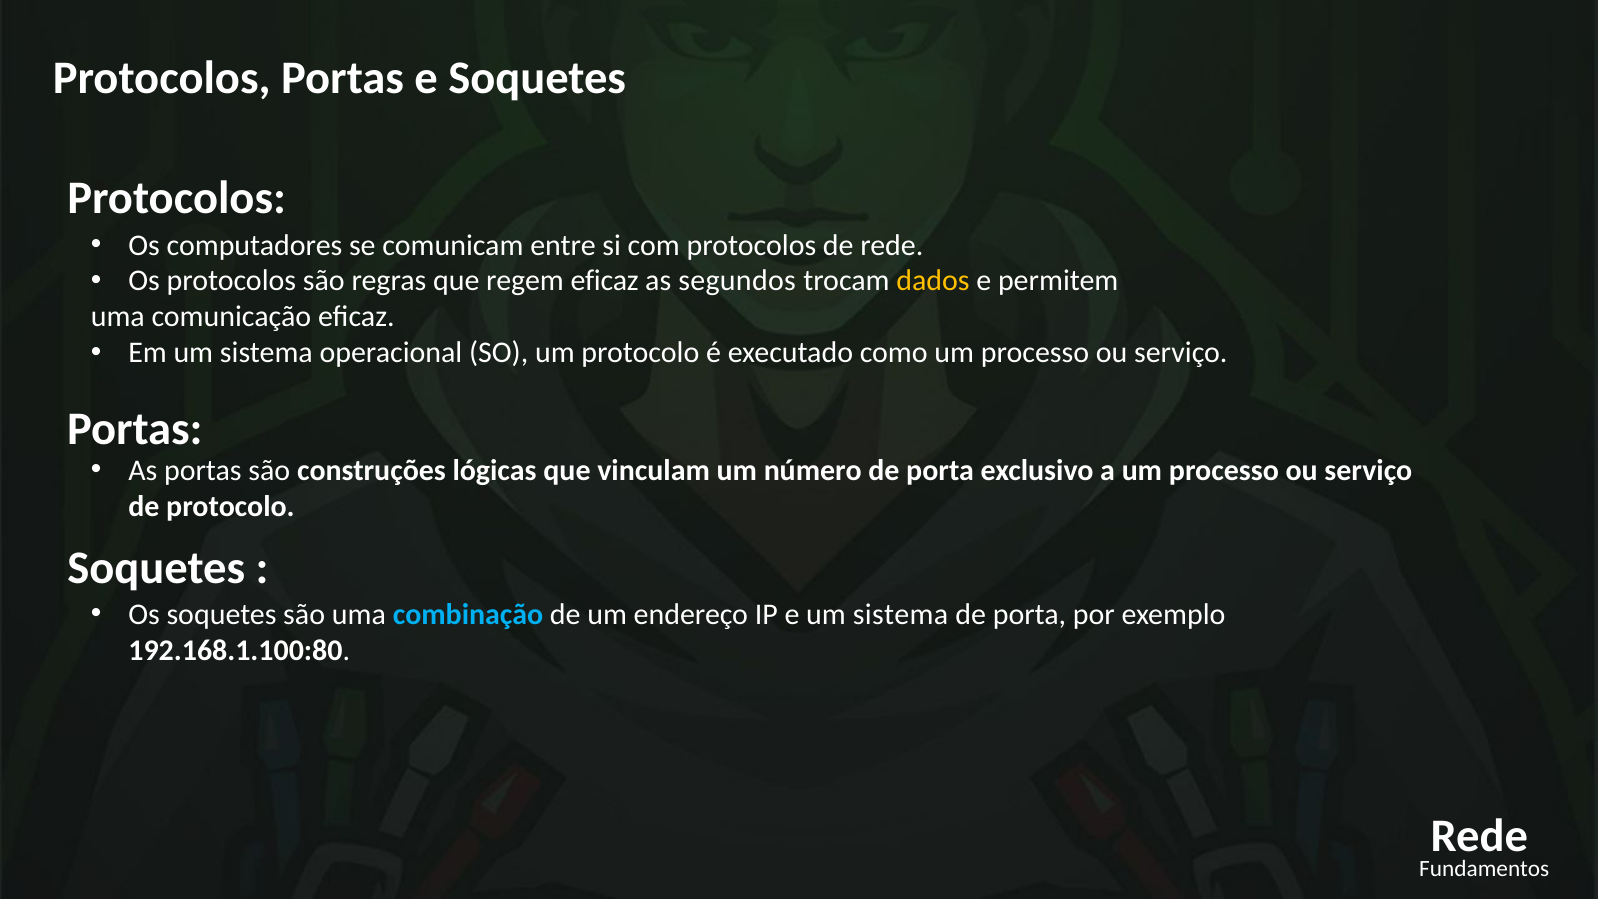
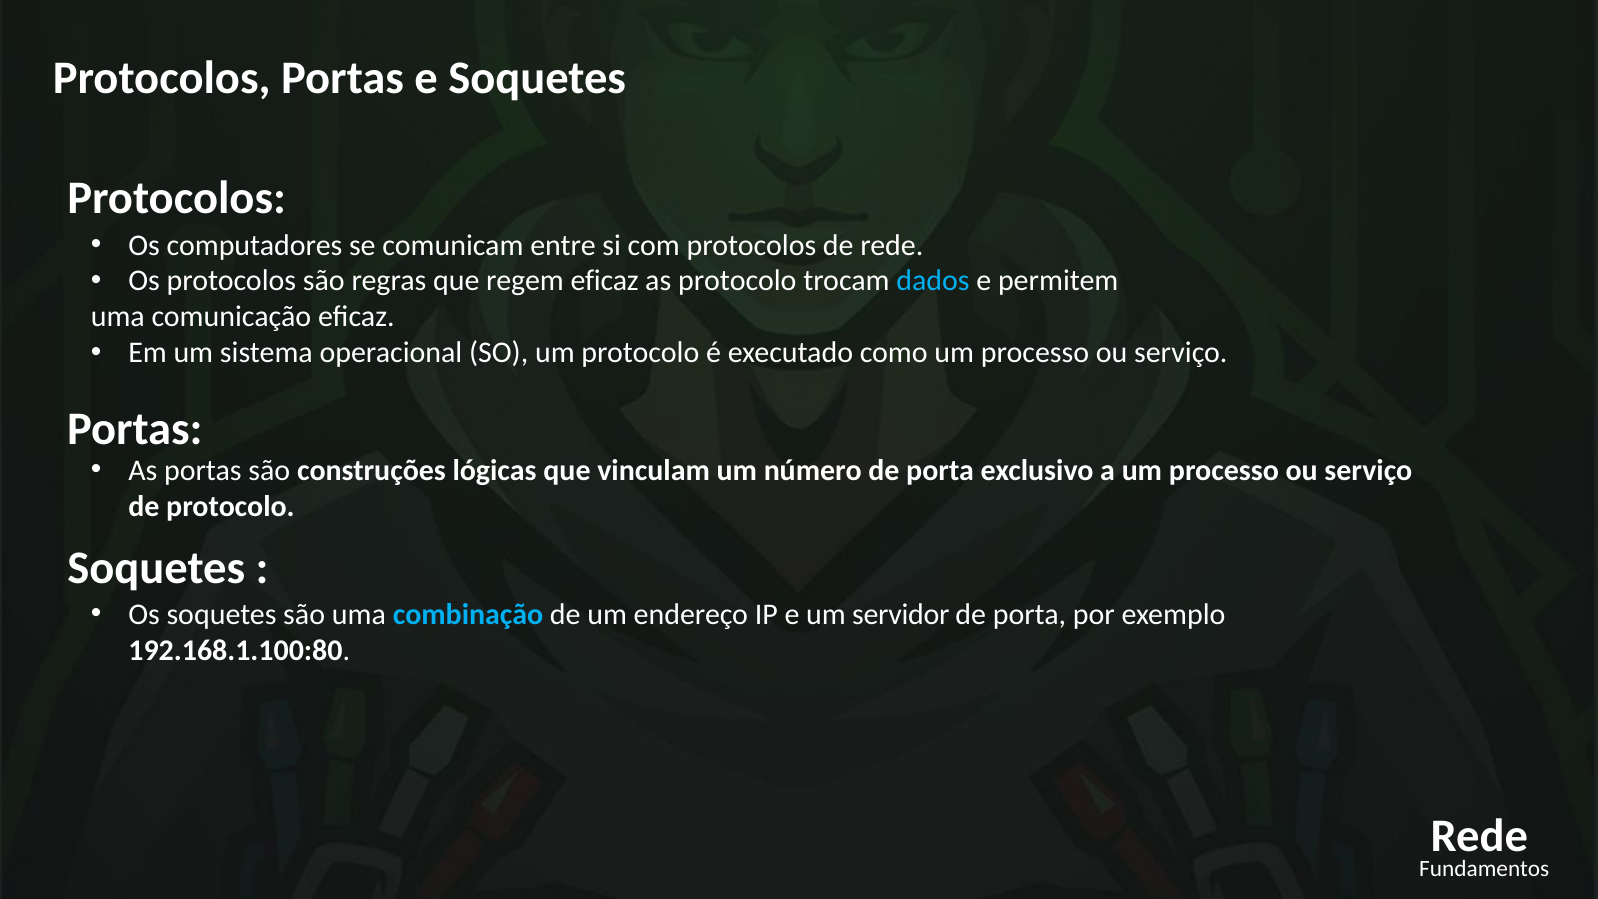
as segundos: segundos -> protocolo
dados colour: yellow -> light blue
e um sistema: sistema -> servidor
